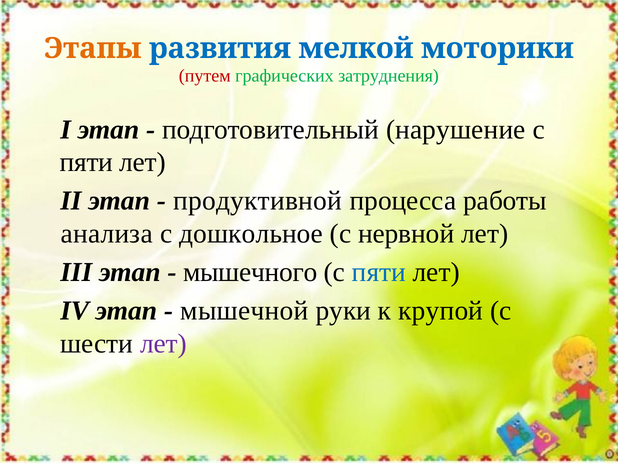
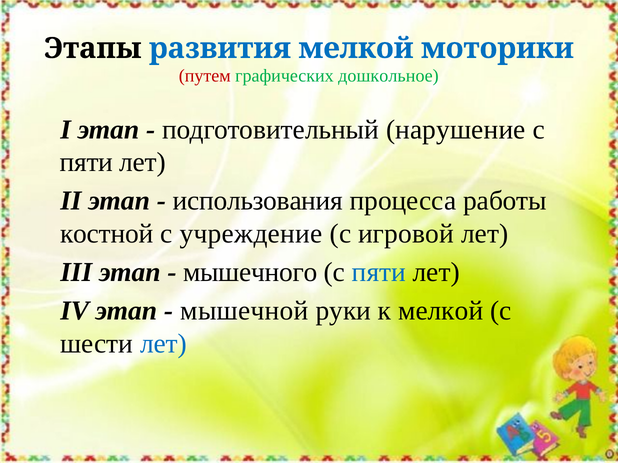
Этапы colour: orange -> black
затруднения: затруднения -> дошкольное
продуктивной: продуктивной -> использования
анализа: анализа -> костной
дошкольное: дошкольное -> учреждение
нервной: нервной -> игровой
к крупой: крупой -> мелкой
лет at (164, 344) colour: purple -> blue
